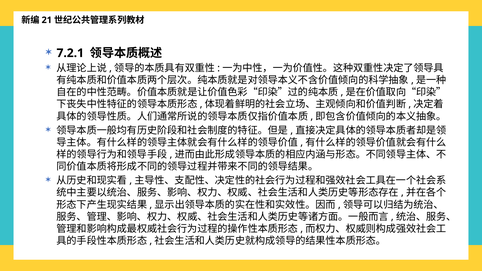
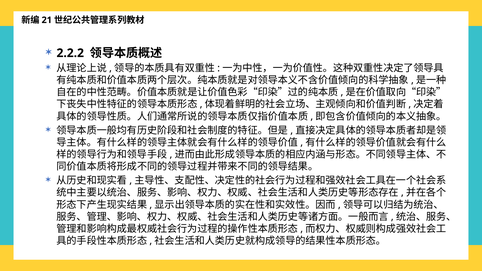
7.2.1: 7.2.1 -> 2.2.2
